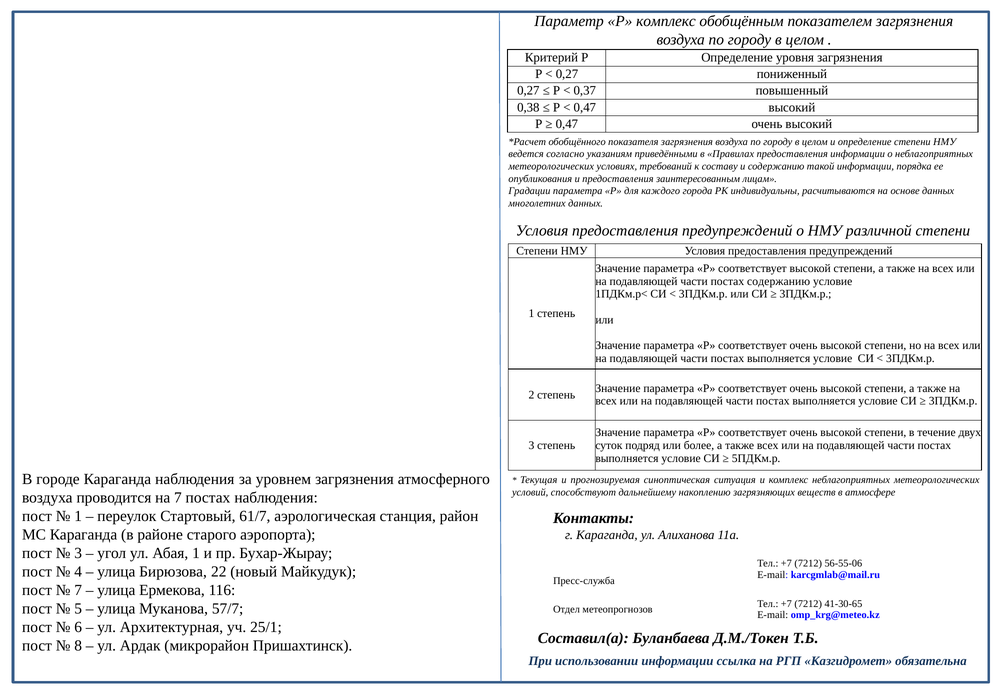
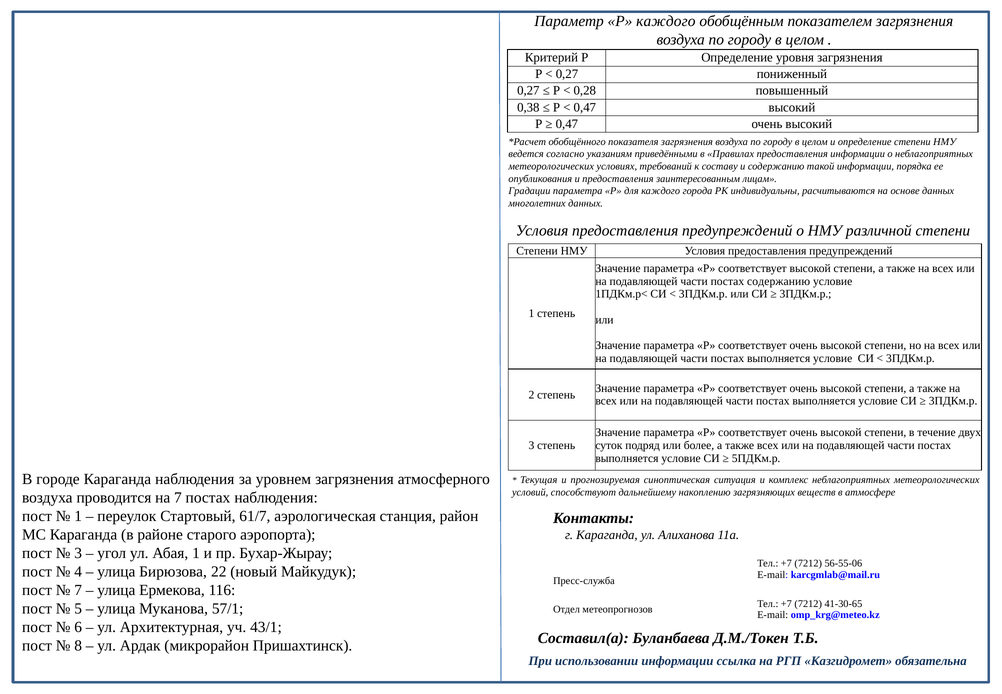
Р комплекс: комплекс -> каждого
0,37: 0,37 -> 0,28
57/7: 57/7 -> 57/1
25/1: 25/1 -> 43/1
